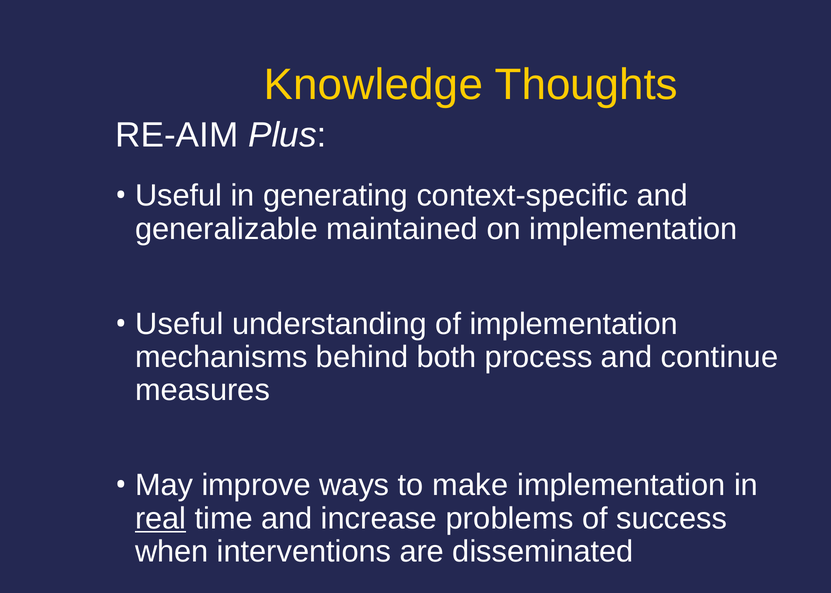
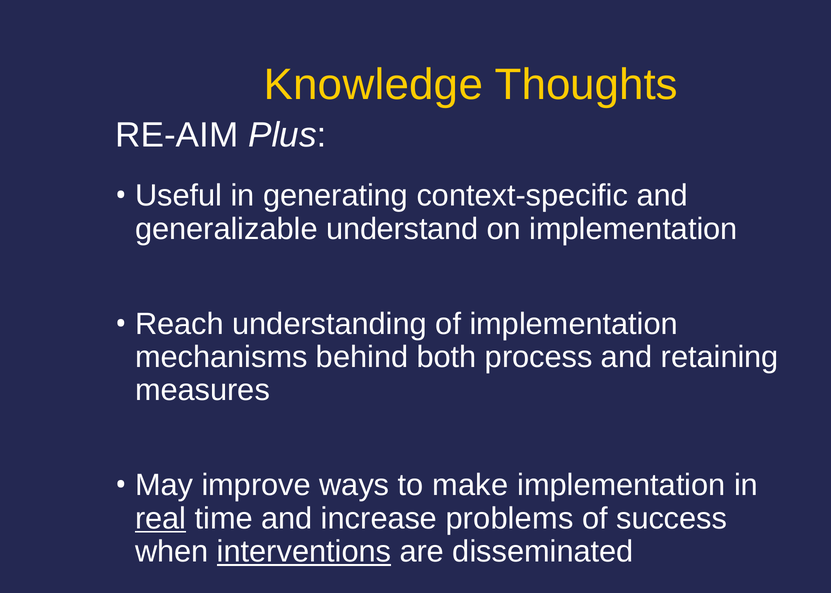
maintained: maintained -> understand
Useful at (179, 324): Useful -> Reach
continue: continue -> retaining
interventions underline: none -> present
